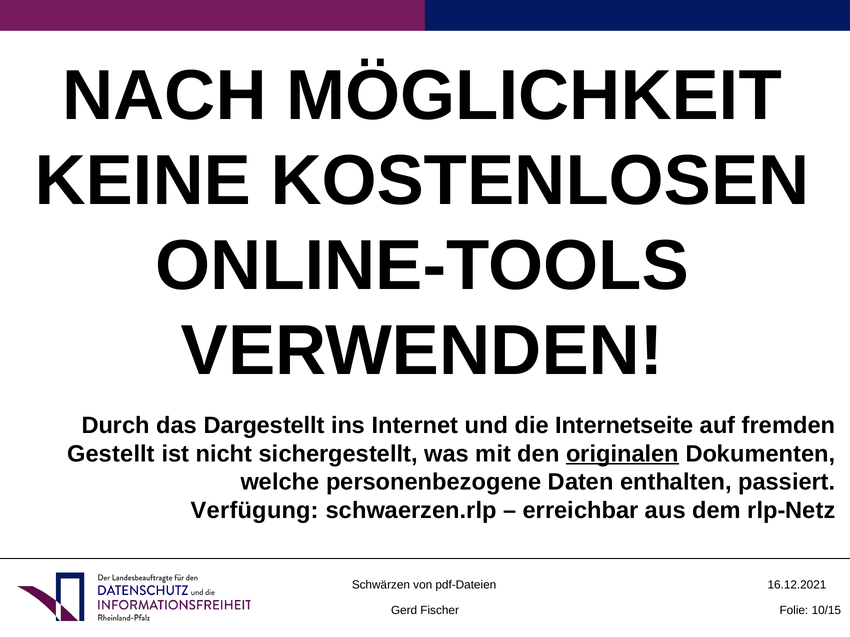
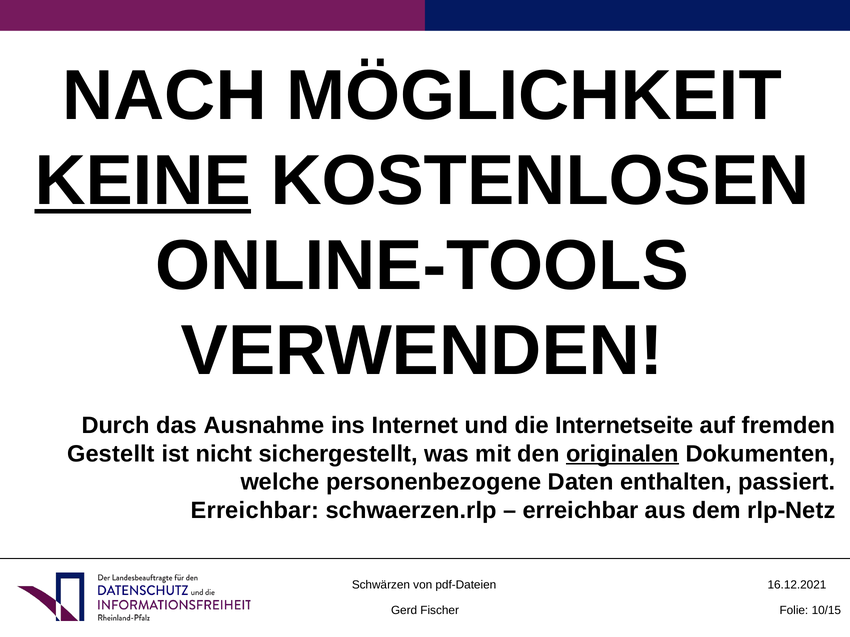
KEINE underline: none -> present
Dargestellt: Dargestellt -> Ausnahme
Verfügung at (255, 511): Verfügung -> Erreichbar
